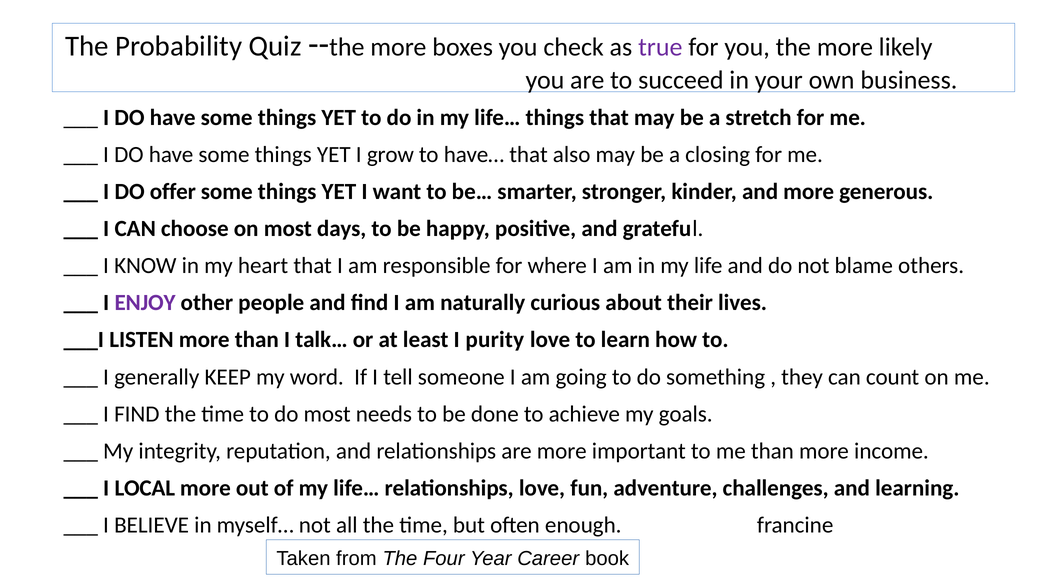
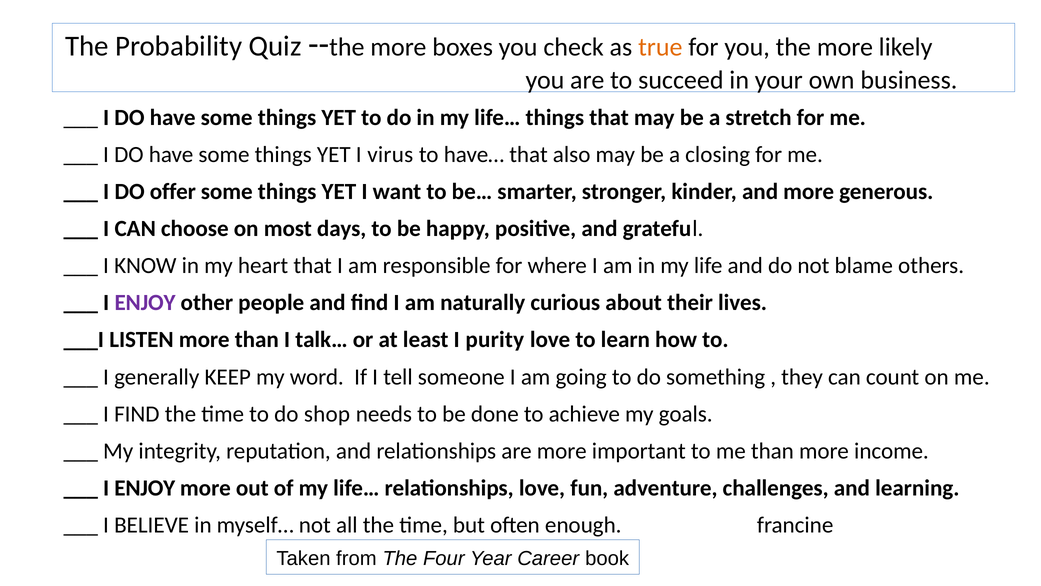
true colour: purple -> orange
grow: grow -> virus
do most: most -> shop
LOCAL at (145, 488): LOCAL -> ENJOY
